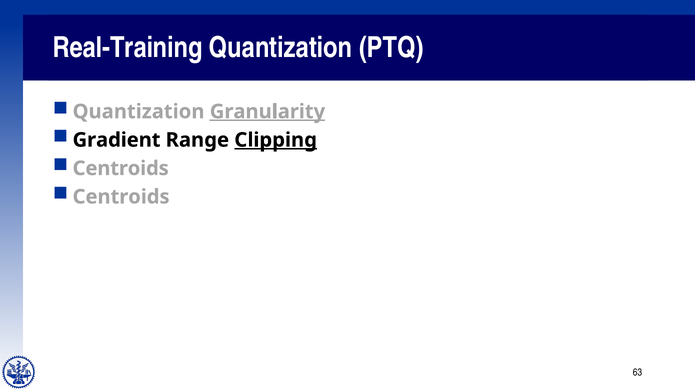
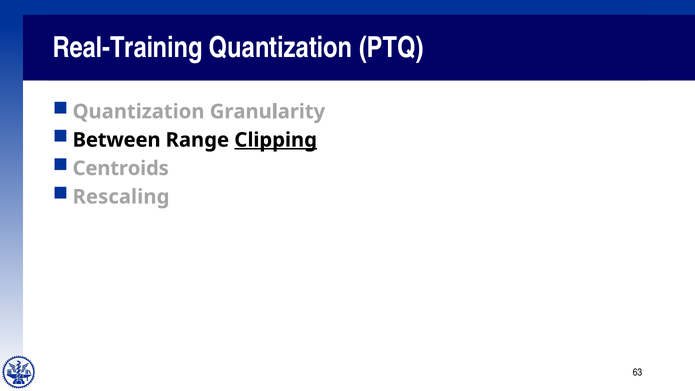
Granularity underline: present -> none
Gradient: Gradient -> Between
Centroids at (121, 197): Centroids -> Rescaling
